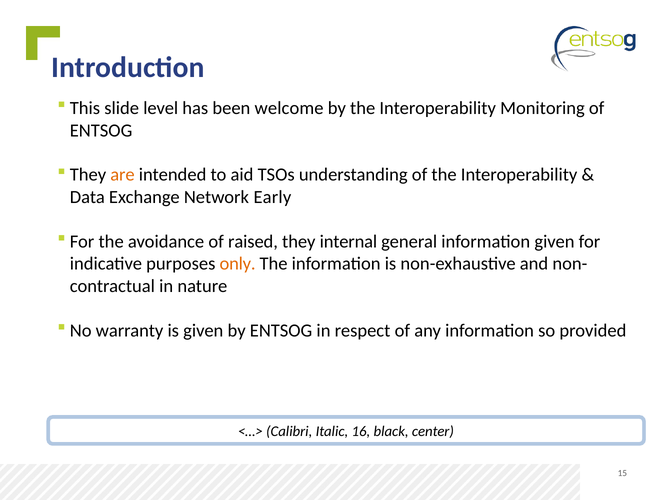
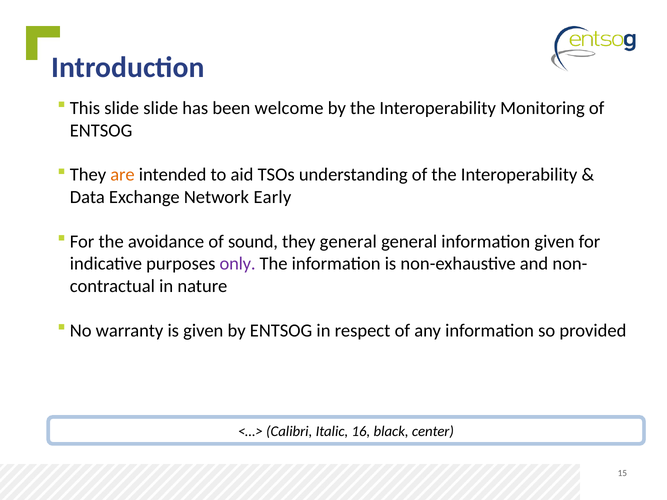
slide level: level -> slide
raised: raised -> sound
they internal: internal -> general
only colour: orange -> purple
